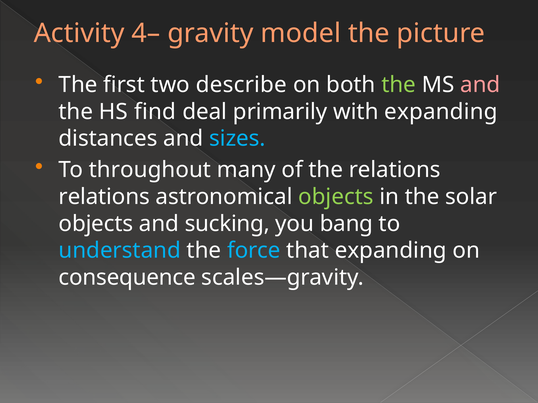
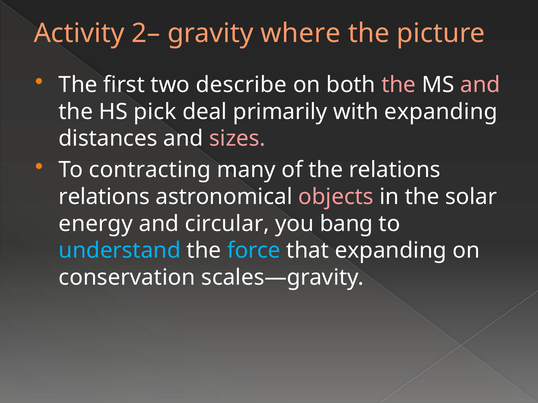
4–: 4– -> 2–
model: model -> where
the at (399, 85) colour: light green -> pink
find: find -> pick
sizes colour: light blue -> pink
throughout: throughout -> contracting
objects at (336, 197) colour: light green -> pink
objects at (96, 224): objects -> energy
sucking: sucking -> circular
consequence: consequence -> conservation
